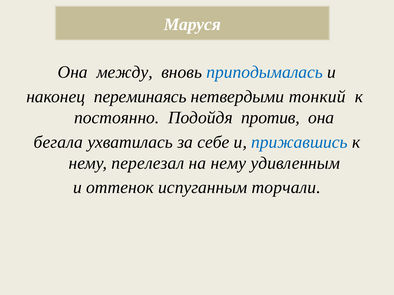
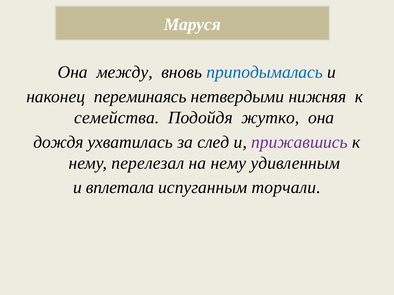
тонкий: тонкий -> нижняя
постоянно: постоянно -> семейства
против: против -> жутко
бегала: бегала -> дождя
себе: себе -> след
прижавшись colour: blue -> purple
оттенок: оттенок -> вплетала
